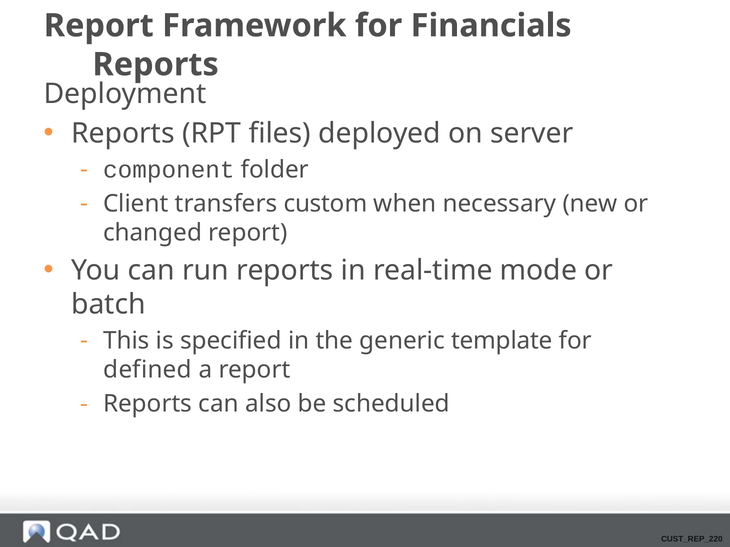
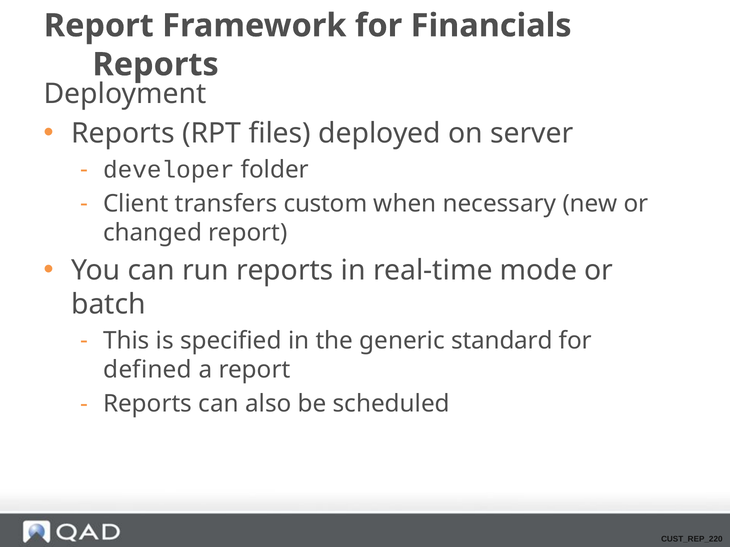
component: component -> developer
template: template -> standard
